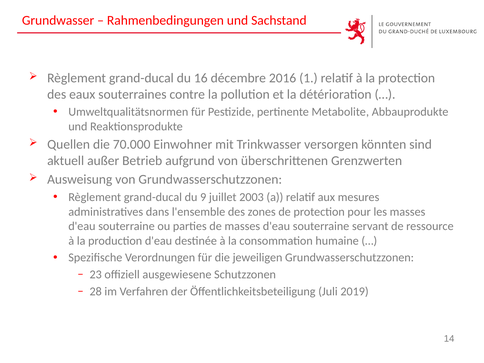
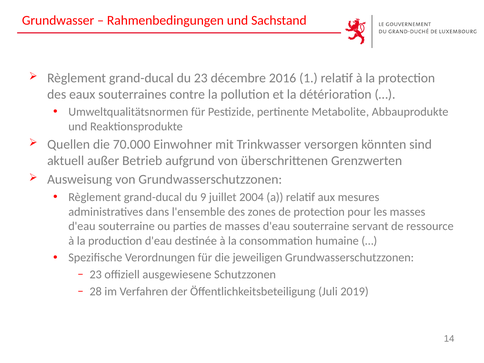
du 16: 16 -> 23
2003: 2003 -> 2004
